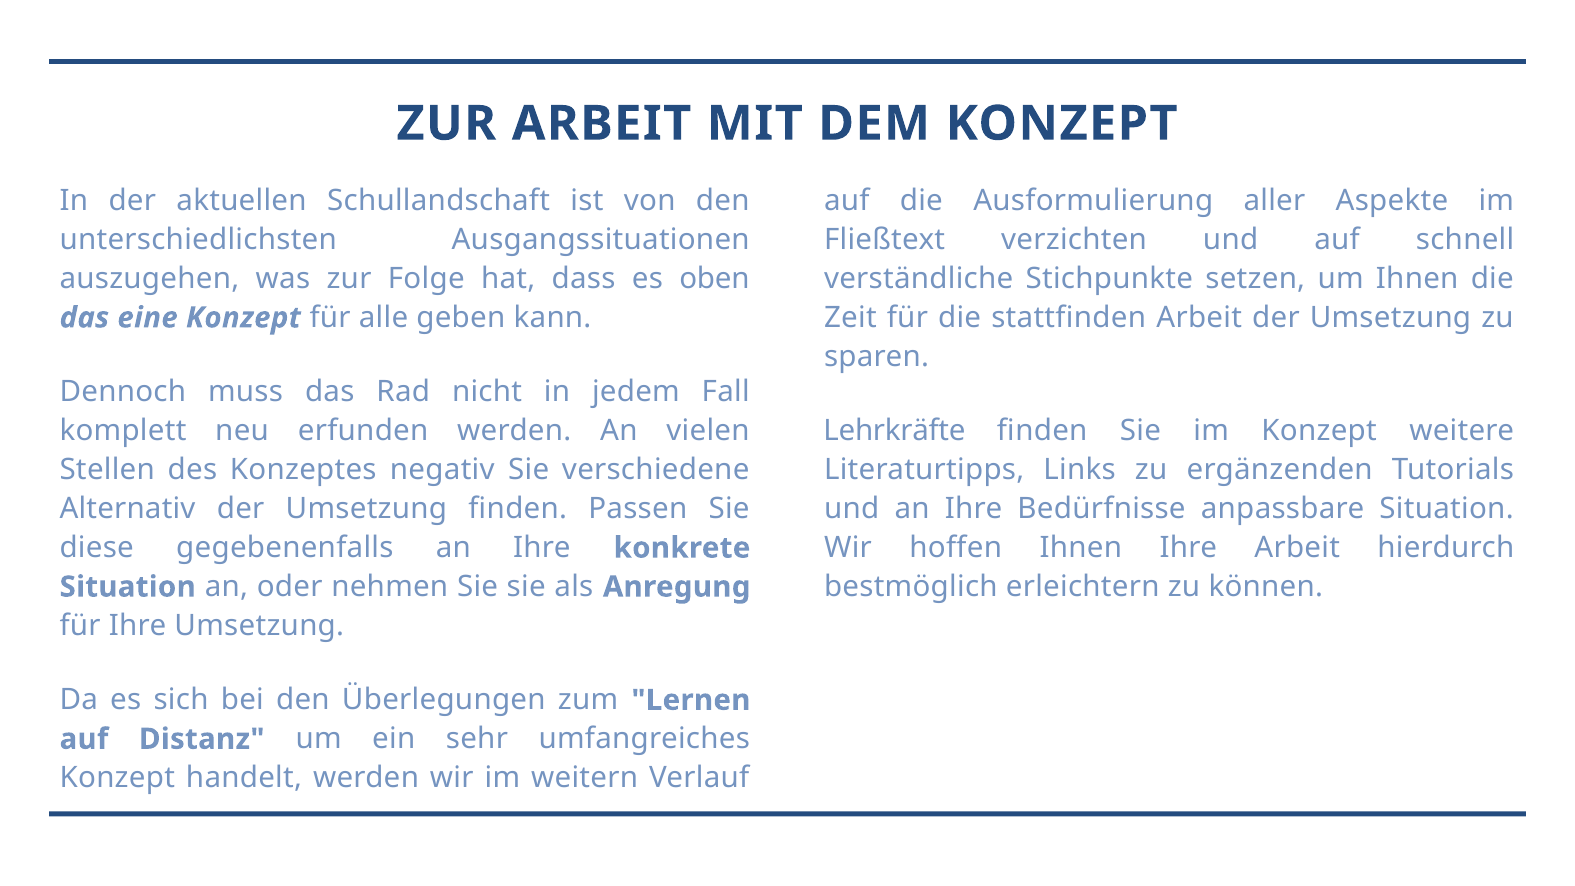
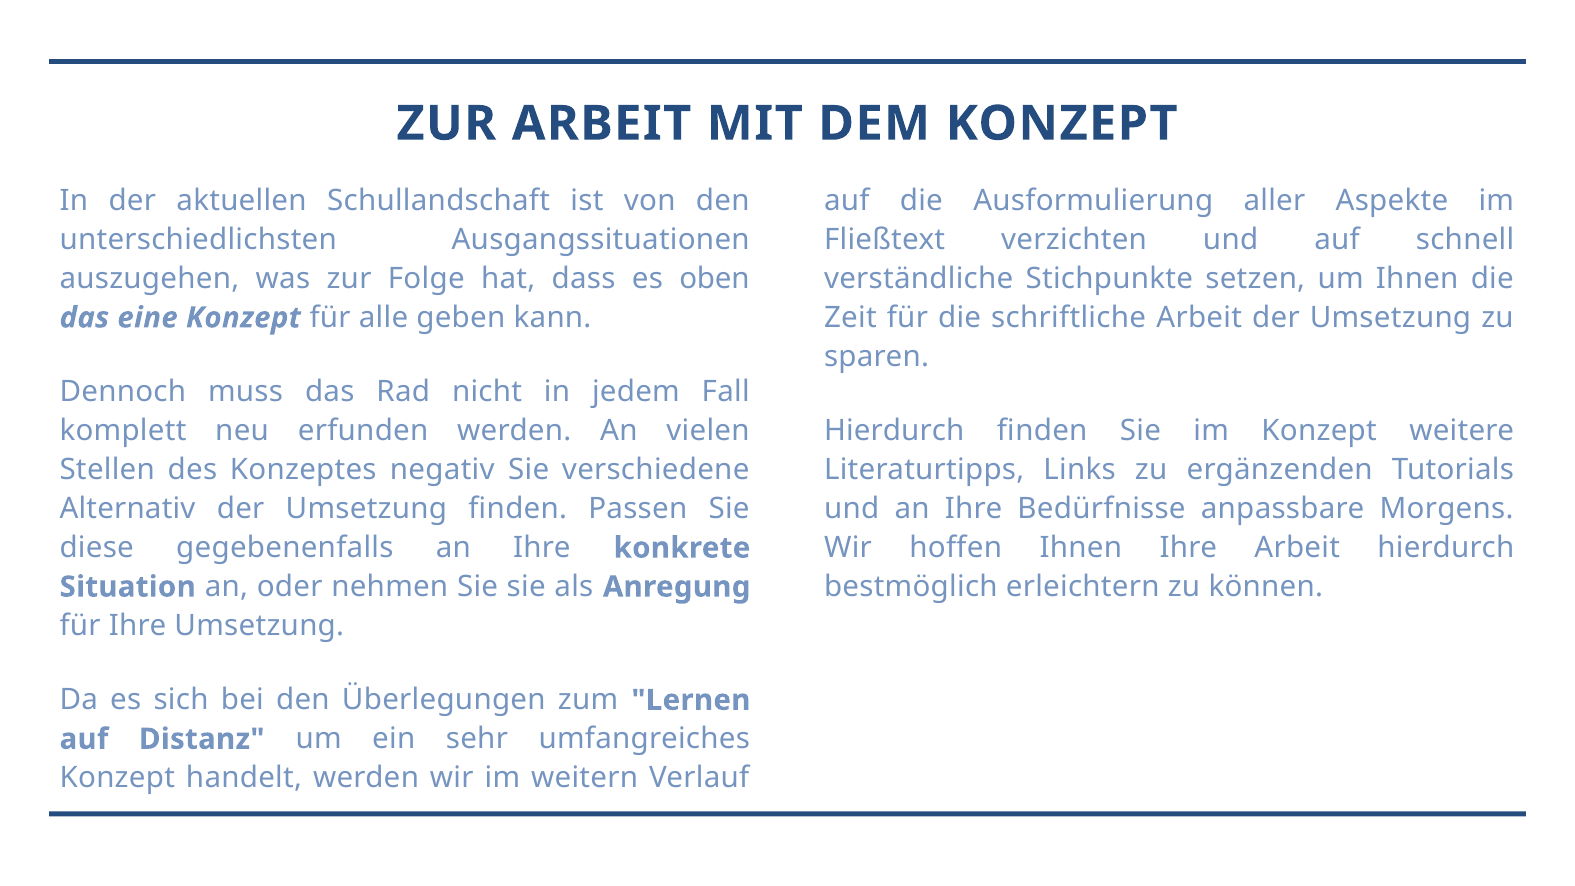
stattfinden: stattfinden -> schriftliche
Lehrkräfte at (894, 431): Lehrkräfte -> Hierdurch
anpassbare Situation: Situation -> Morgens
